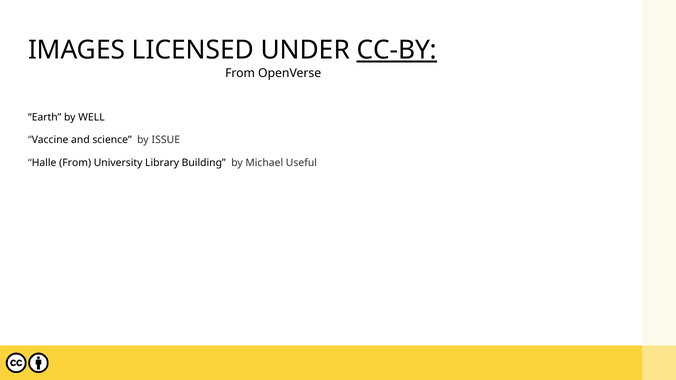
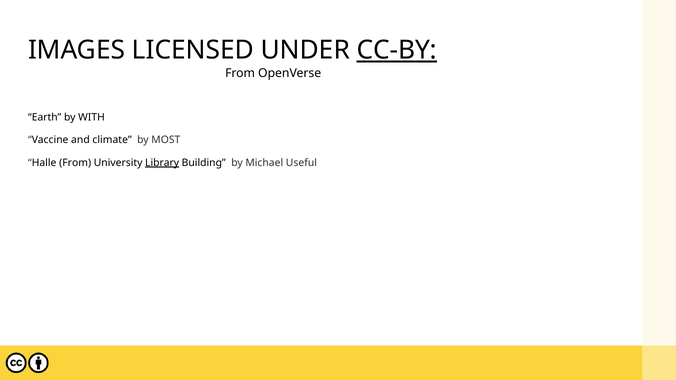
WELL: WELL -> WITH
science: science -> climate
ISSUE: ISSUE -> MOST
Library underline: none -> present
